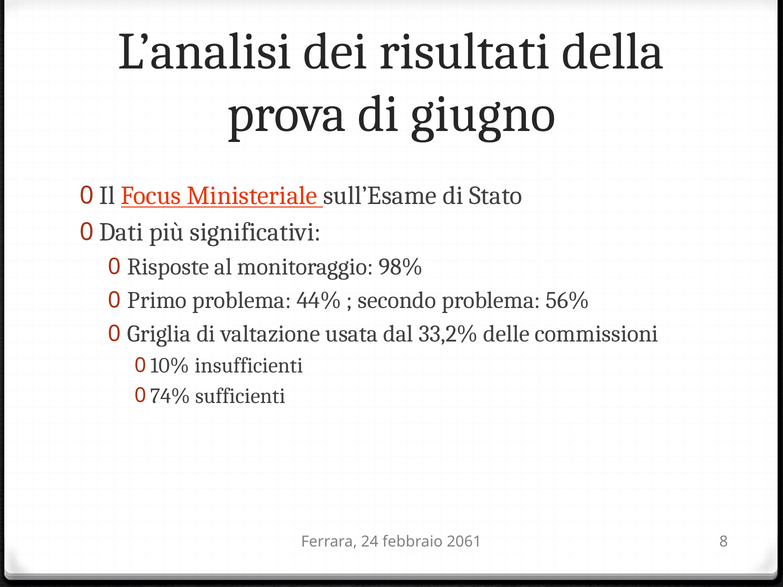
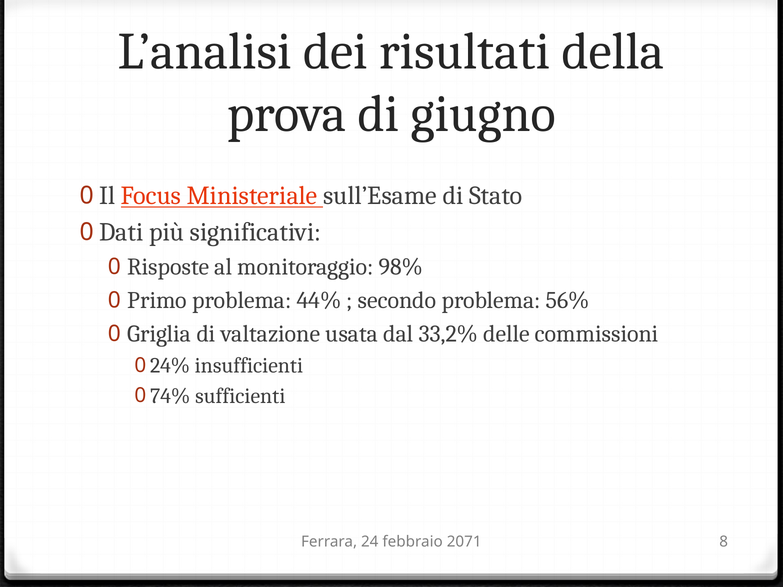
10%: 10% -> 24%
2061: 2061 -> 2071
